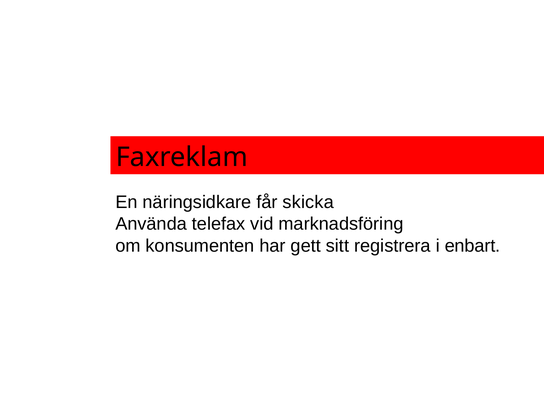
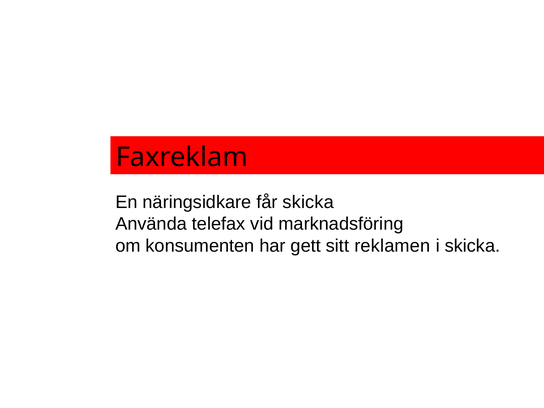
registrera: registrera -> reklamen
i enbart: enbart -> skicka
